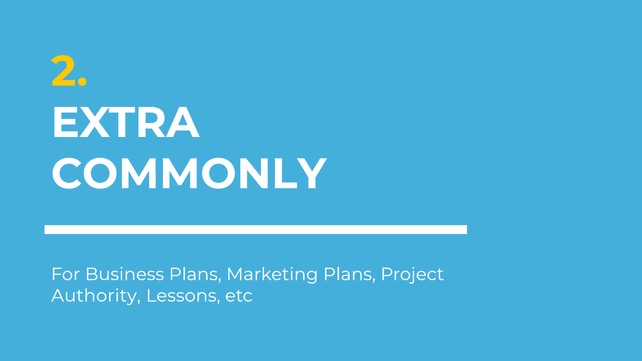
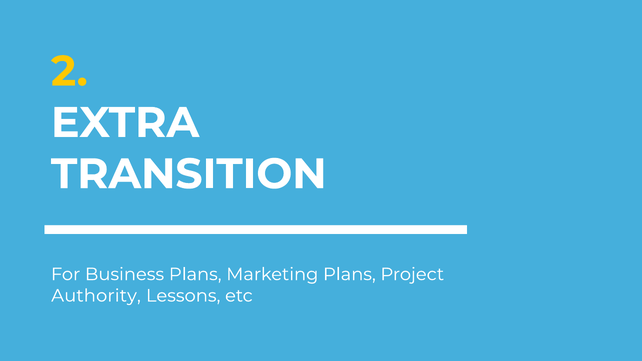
COMMONLY: COMMONLY -> TRANSITION
